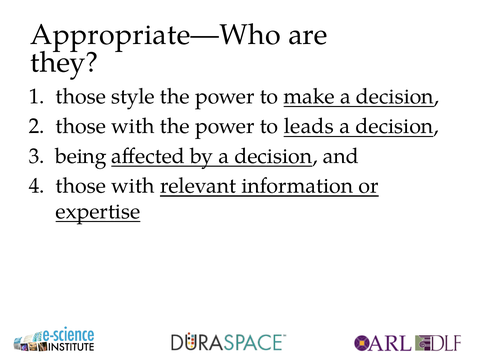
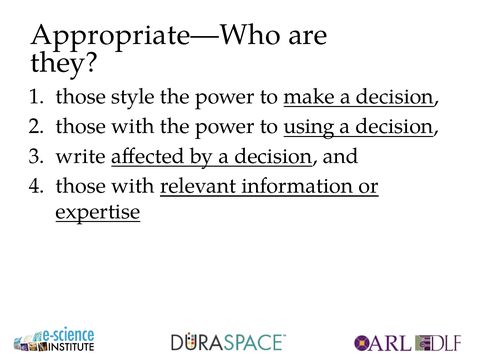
leads: leads -> using
being: being -> write
